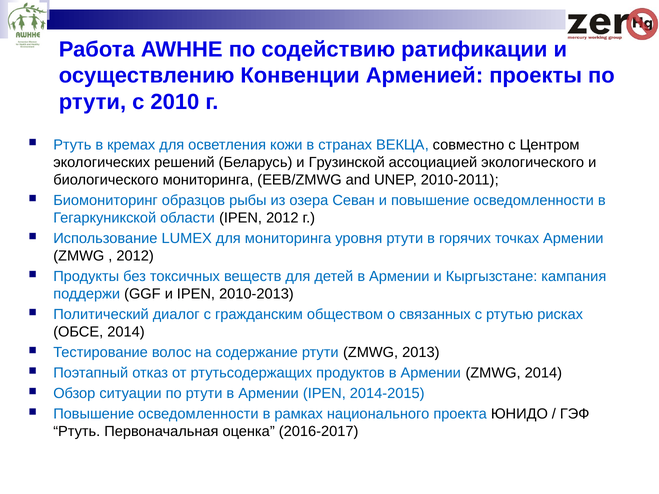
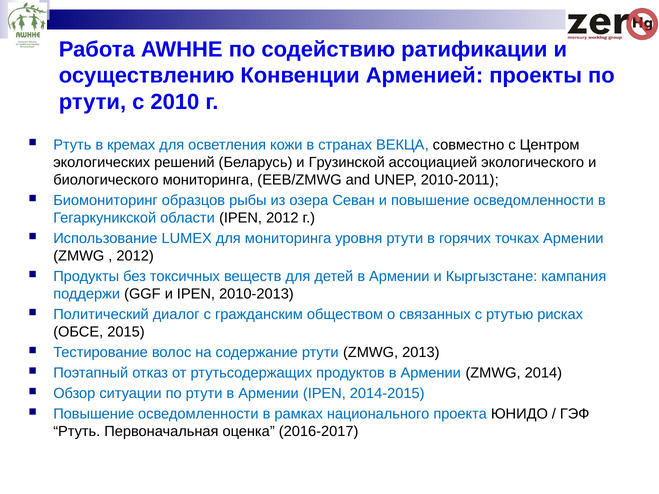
ОБСЕ 2014: 2014 -> 2015
